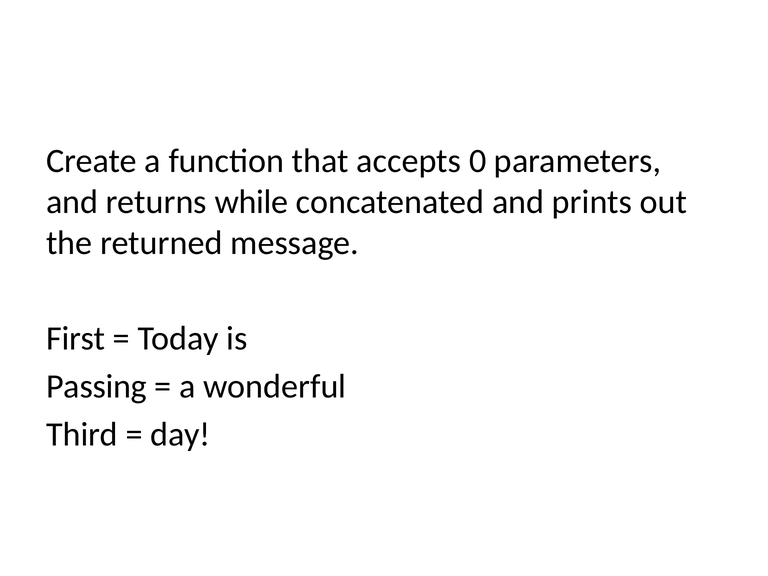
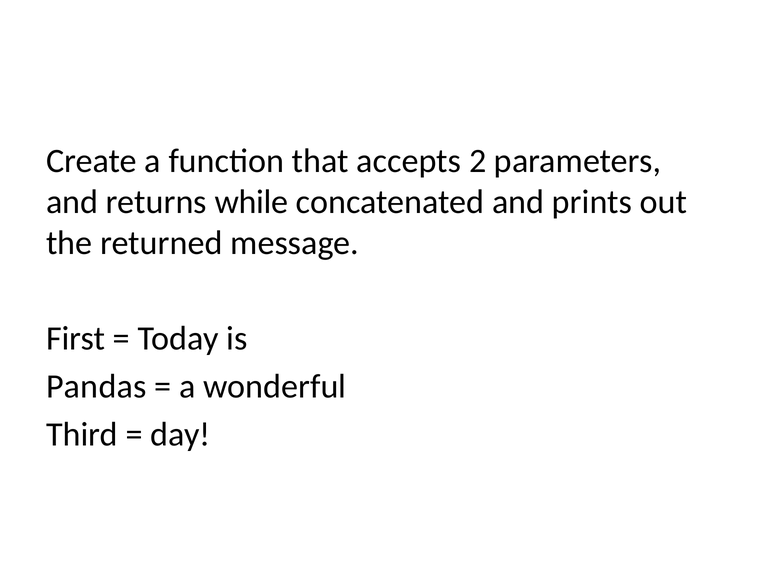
0: 0 -> 2
Passing: Passing -> Pandas
